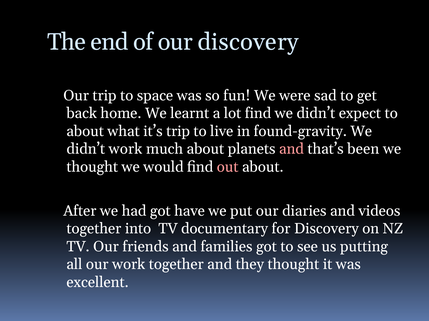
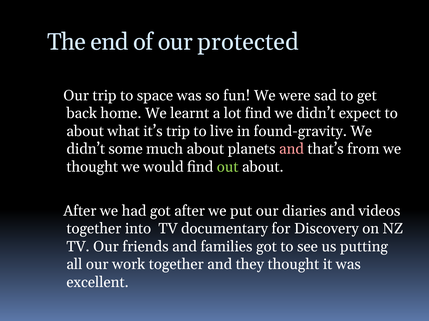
our discovery: discovery -> protected
didn’t work: work -> some
been: been -> from
out colour: pink -> light green
got have: have -> after
